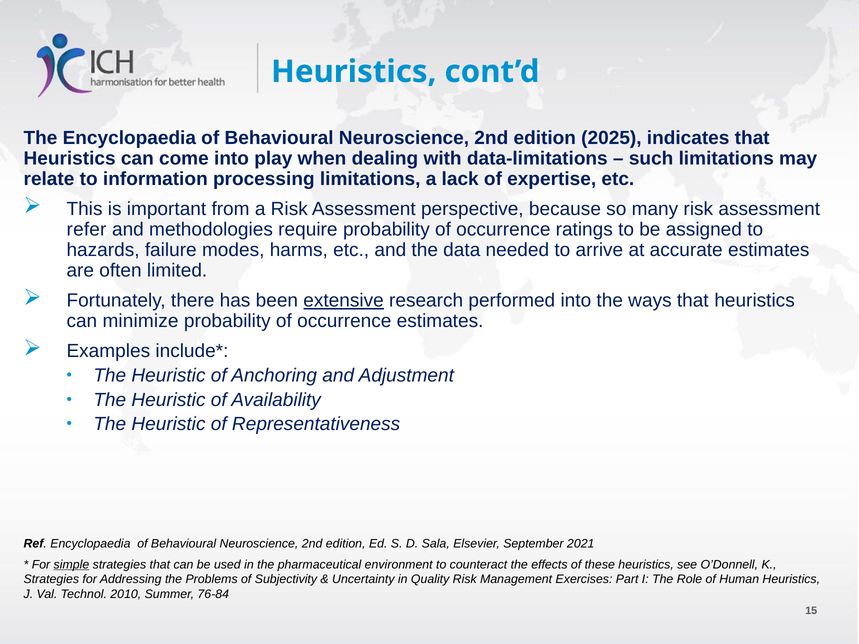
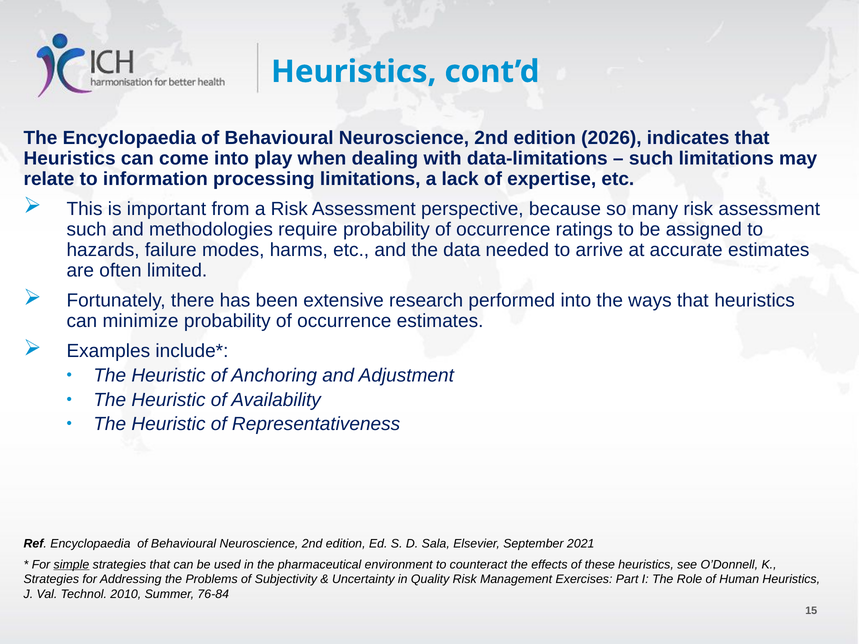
2025: 2025 -> 2026
refer at (87, 230): refer -> such
extensive underline: present -> none
